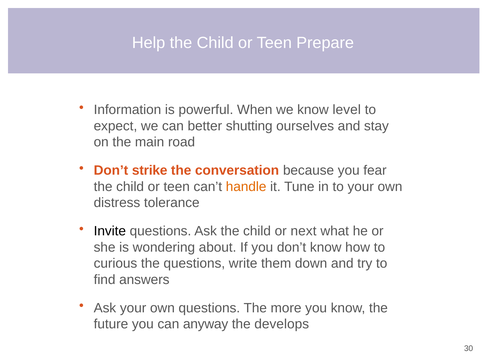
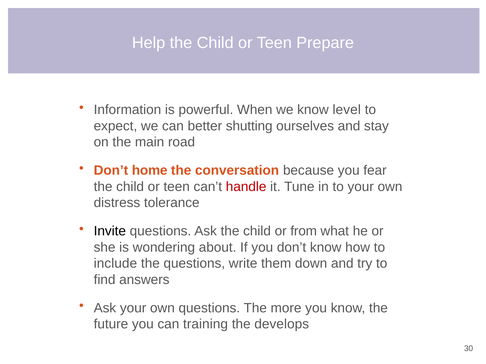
strike: strike -> home
handle colour: orange -> red
next: next -> from
curious: curious -> include
anyway: anyway -> training
